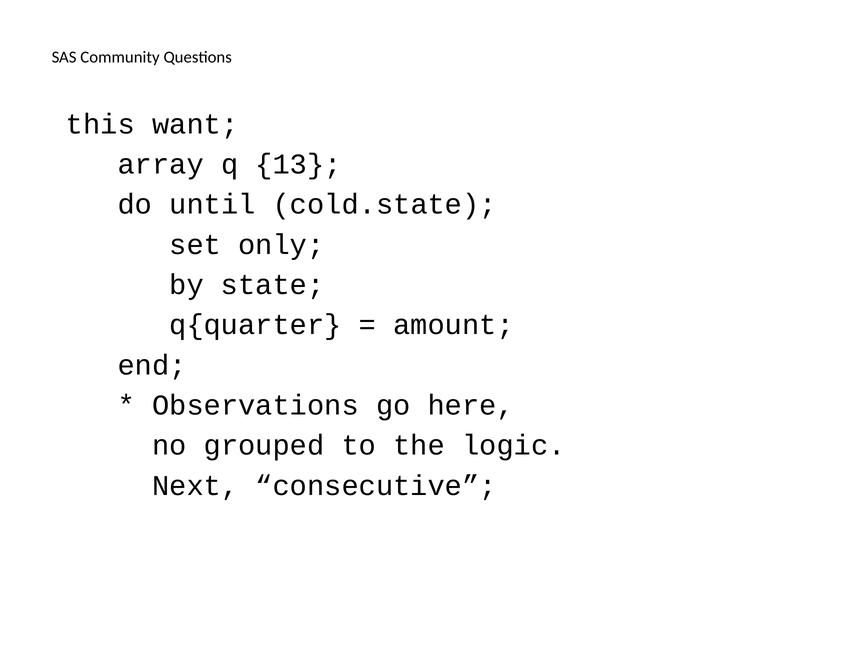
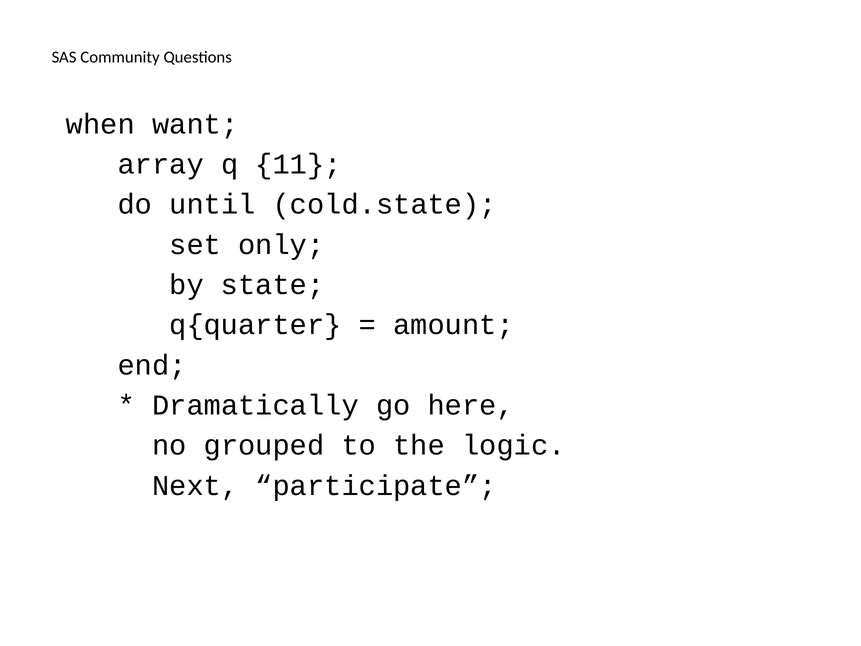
this: this -> when
13: 13 -> 11
Observations: Observations -> Dramatically
consecutive: consecutive -> participate
